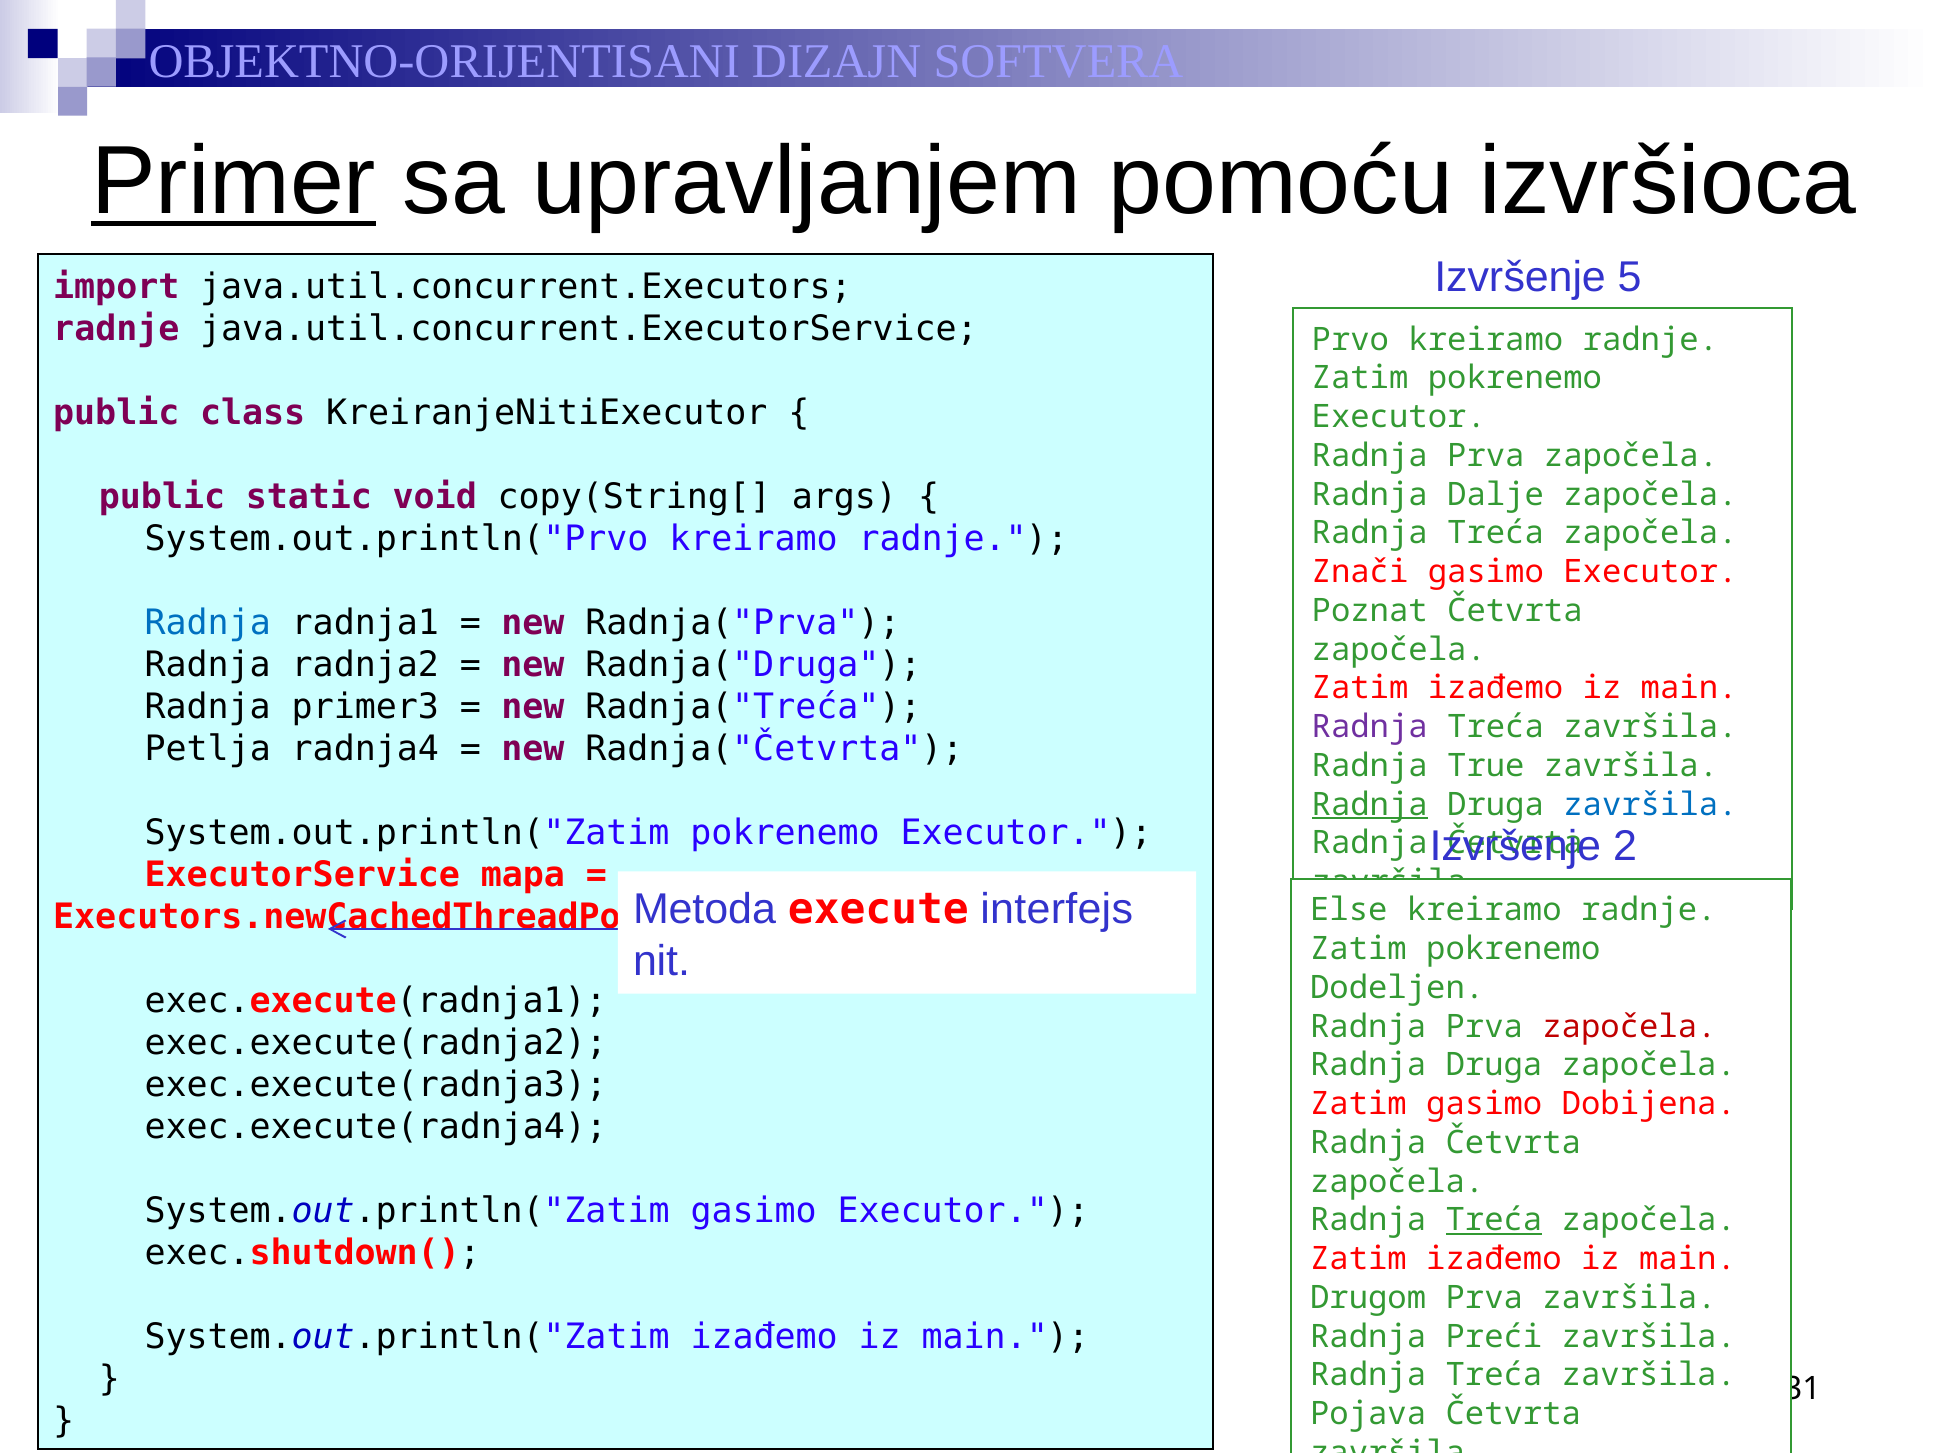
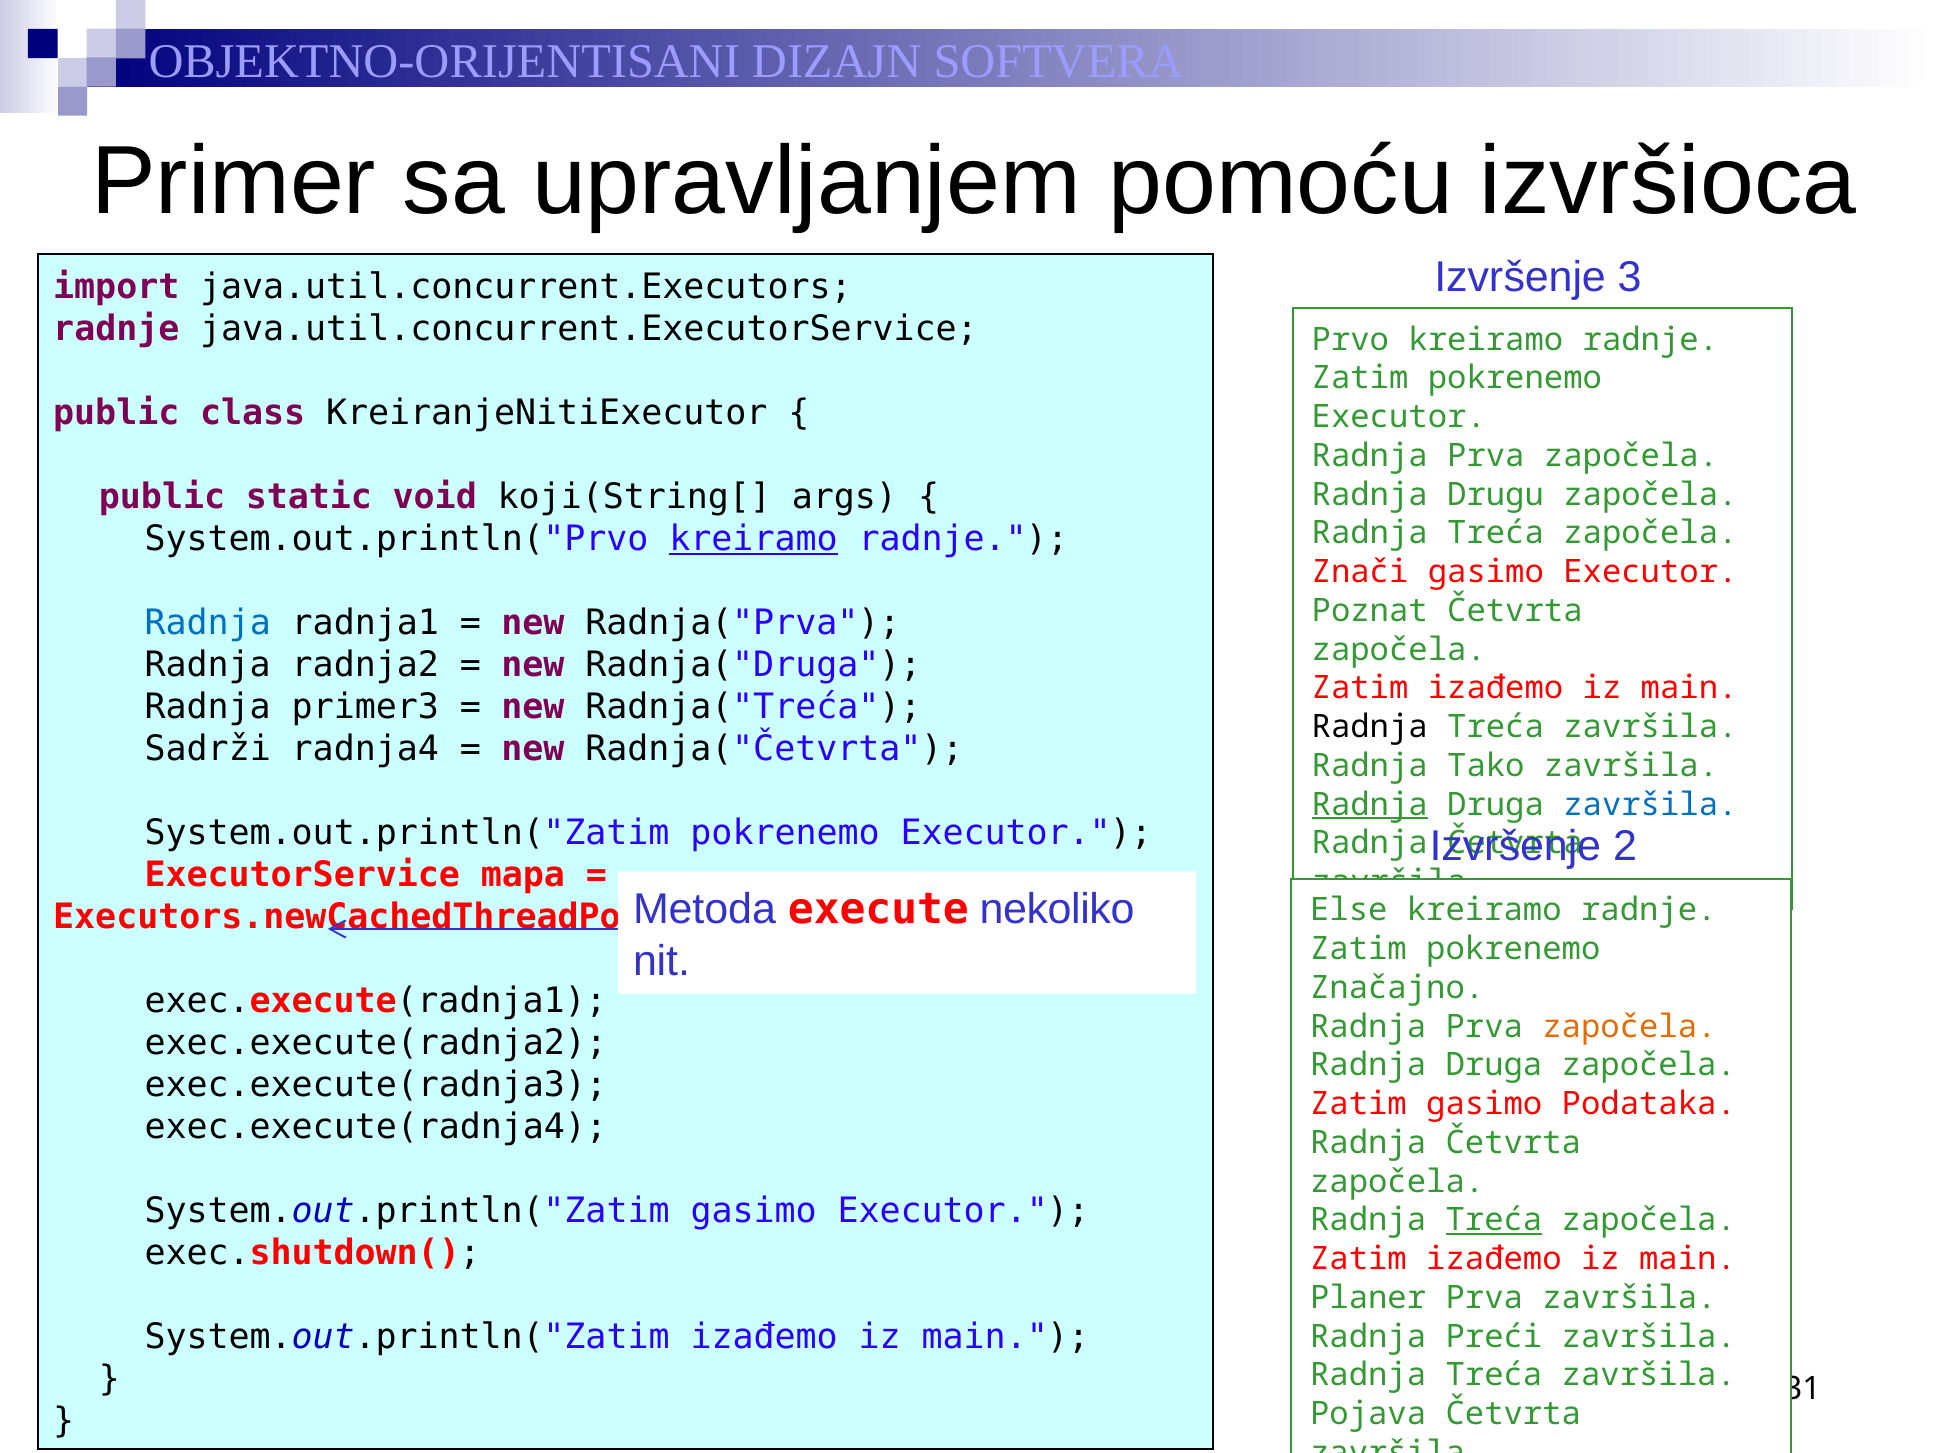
Primer underline: present -> none
5: 5 -> 3
copy(String[: copy(String[ -> koji(String[
Dalje: Dalje -> Drugu
kreiramo at (754, 539) underline: none -> present
Radnja at (1370, 727) colour: purple -> black
Petlja: Petlja -> Sadrži
True: True -> Tako
interfejs: interfejs -> nekoliko
Dodeljen: Dodeljen -> Značajno
započela at (1629, 1026) colour: red -> orange
Dobijena: Dobijena -> Podataka
Drugom: Drugom -> Planer
